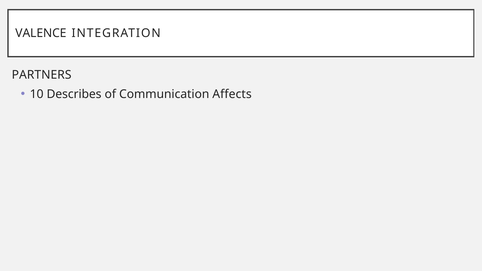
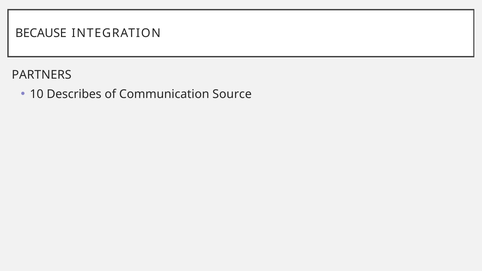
VALENCE: VALENCE -> BECAUSE
Affects: Affects -> Source
